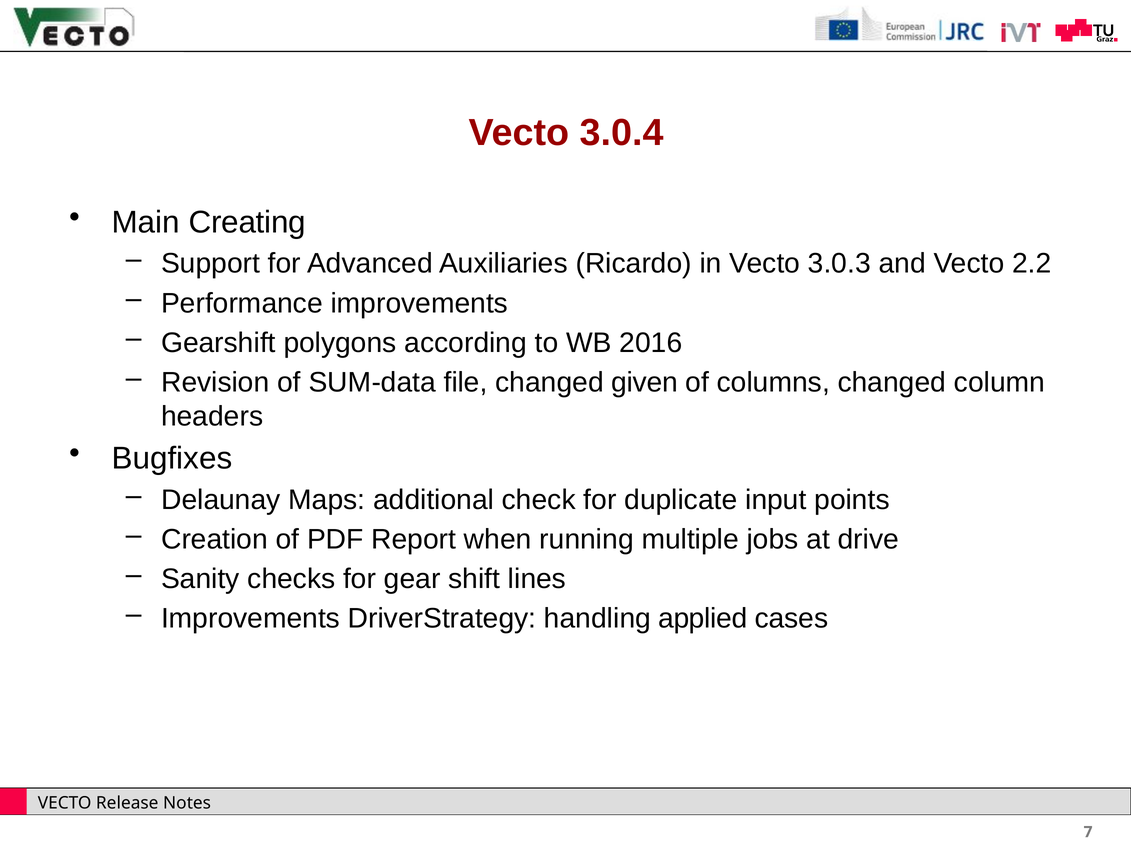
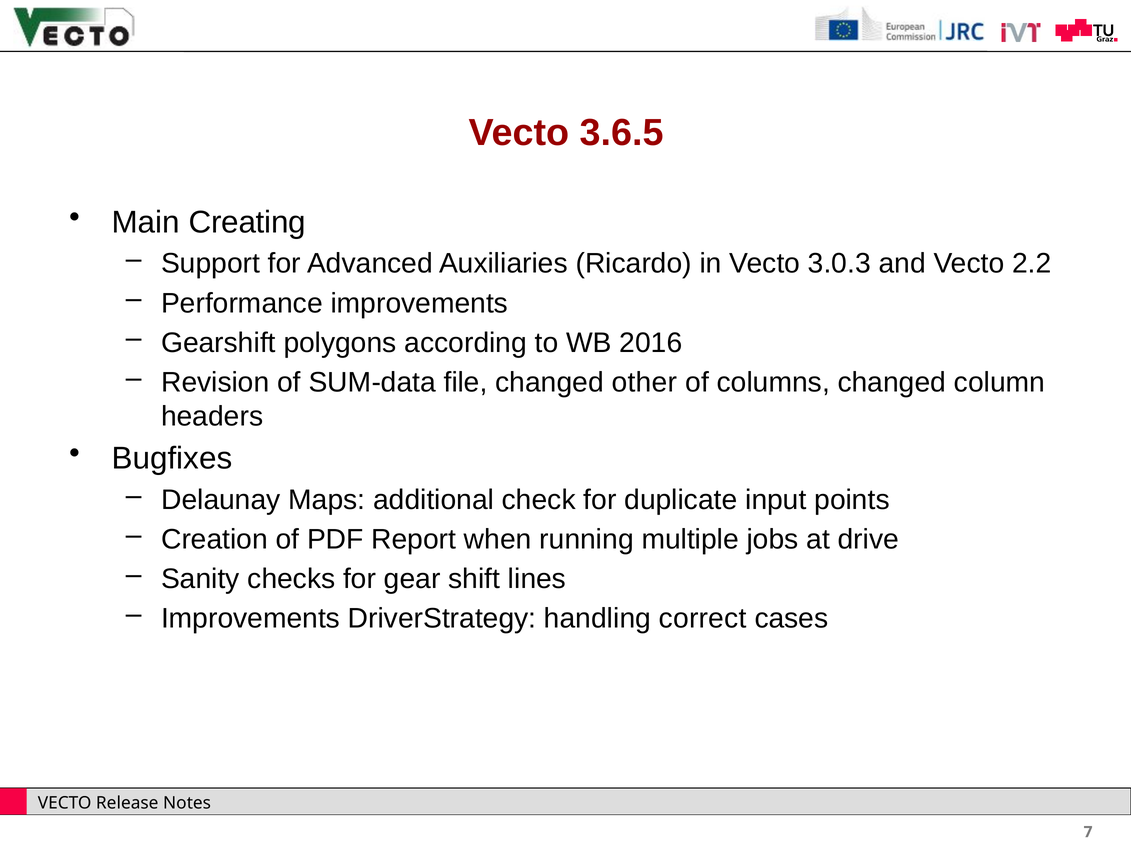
3.0.4: 3.0.4 -> 3.6.5
given: given -> other
applied: applied -> correct
